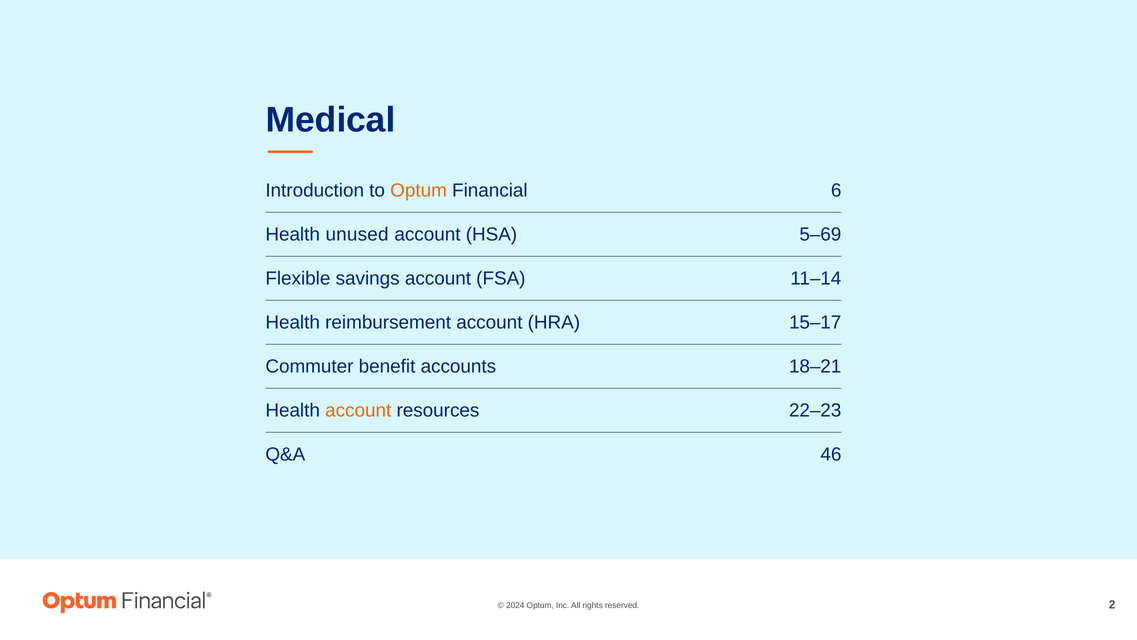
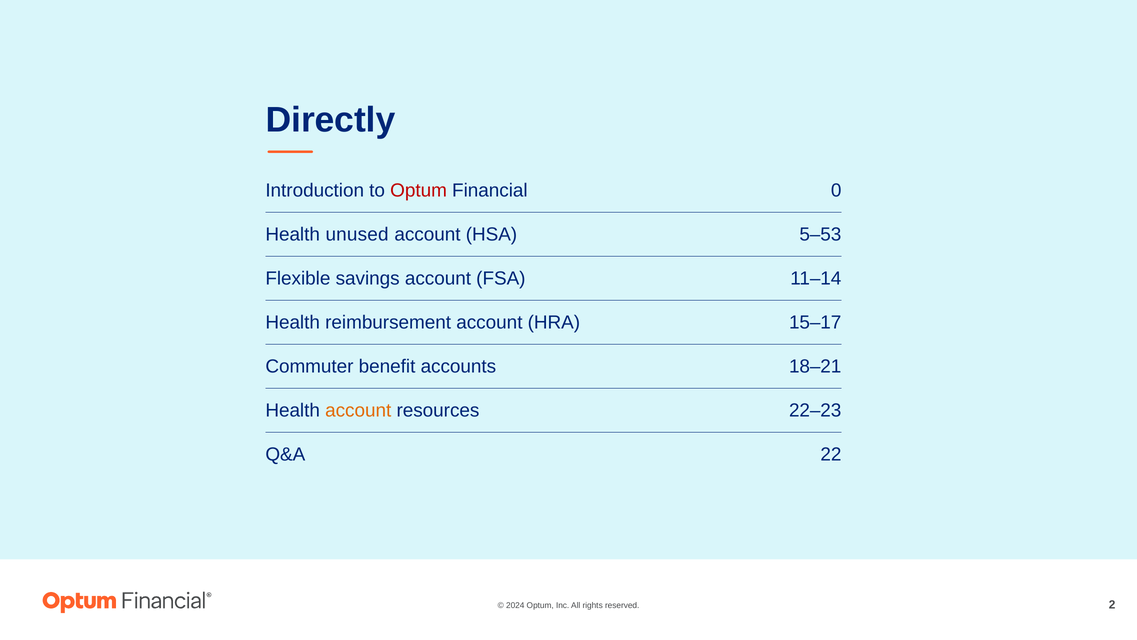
Medical: Medical -> Directly
Optum at (419, 191) colour: orange -> red
6: 6 -> 0
5–69: 5–69 -> 5–53
46: 46 -> 22
